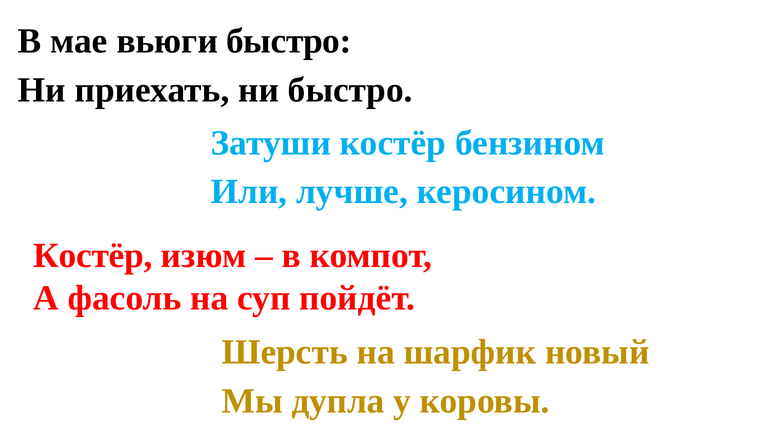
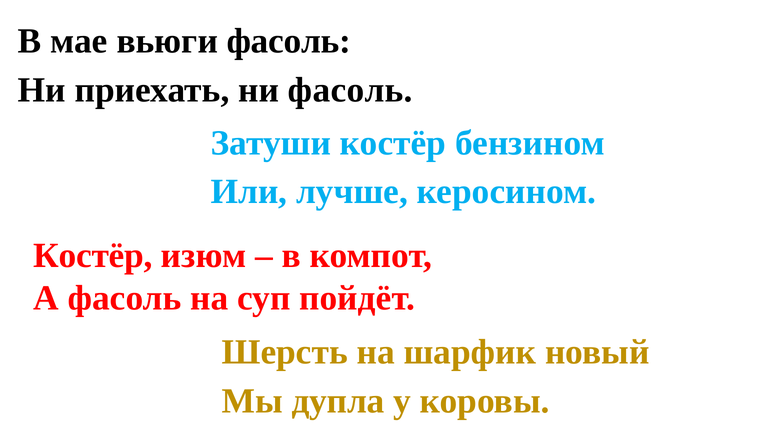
вьюги быстро: быстро -> фасоль
ни быстро: быстро -> фасоль
